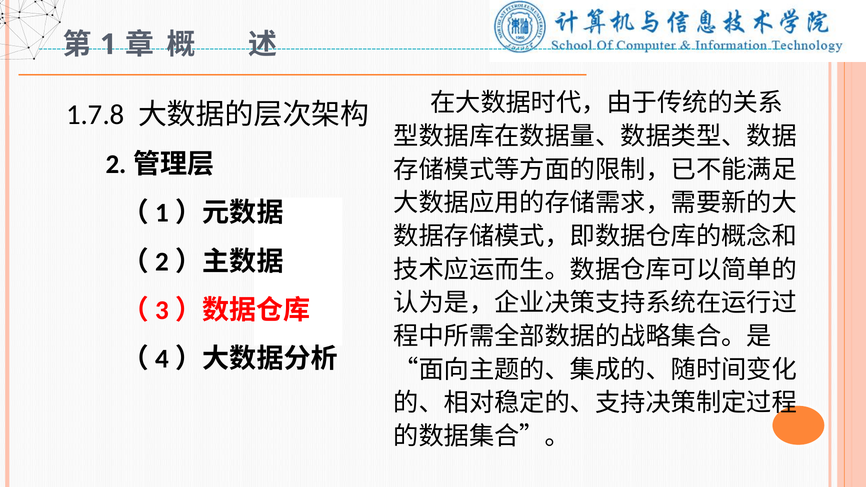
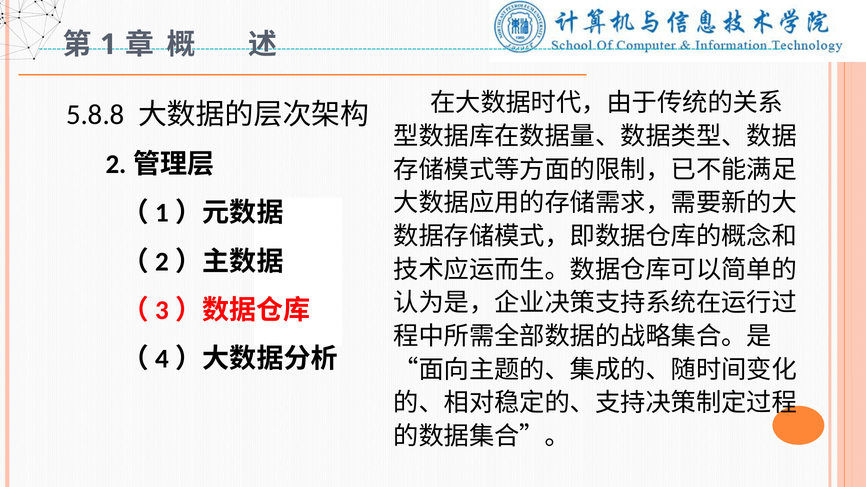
1.7.8: 1.7.8 -> 5.8.8
